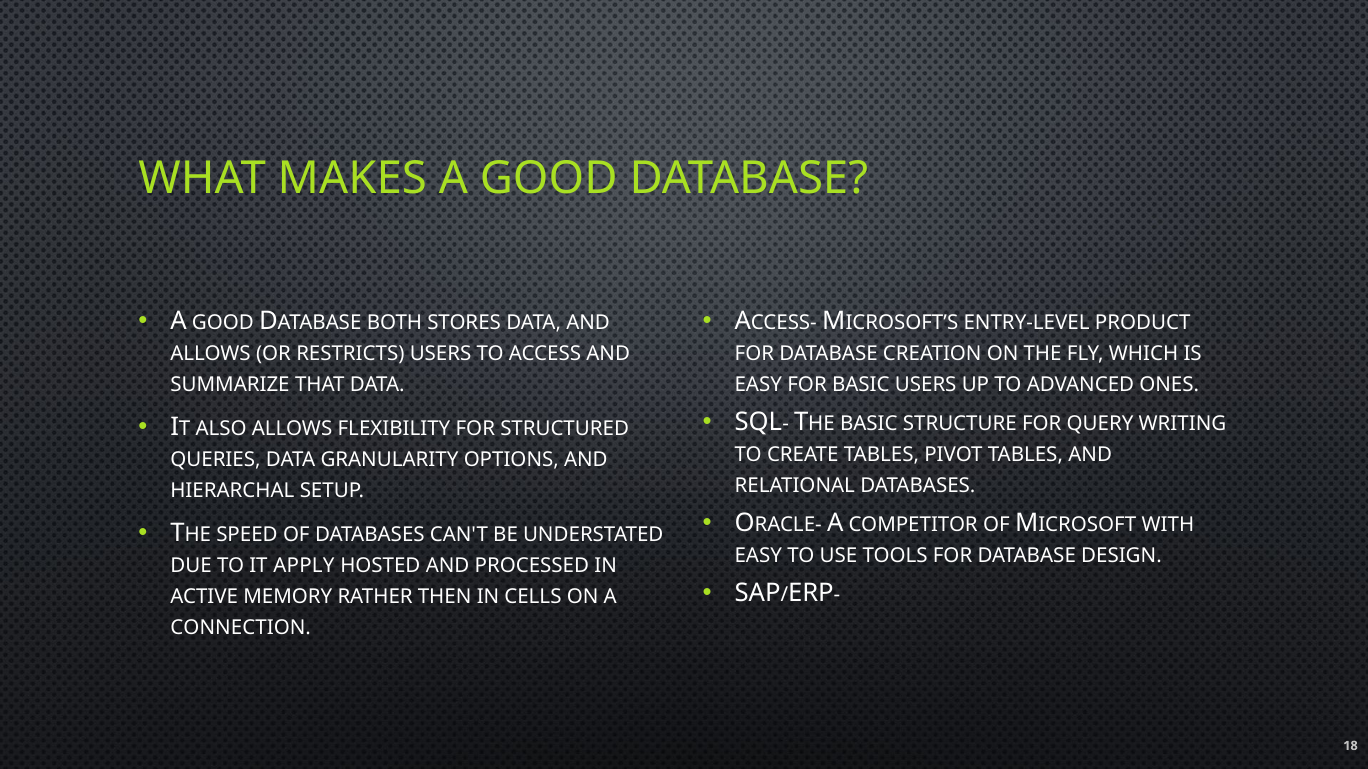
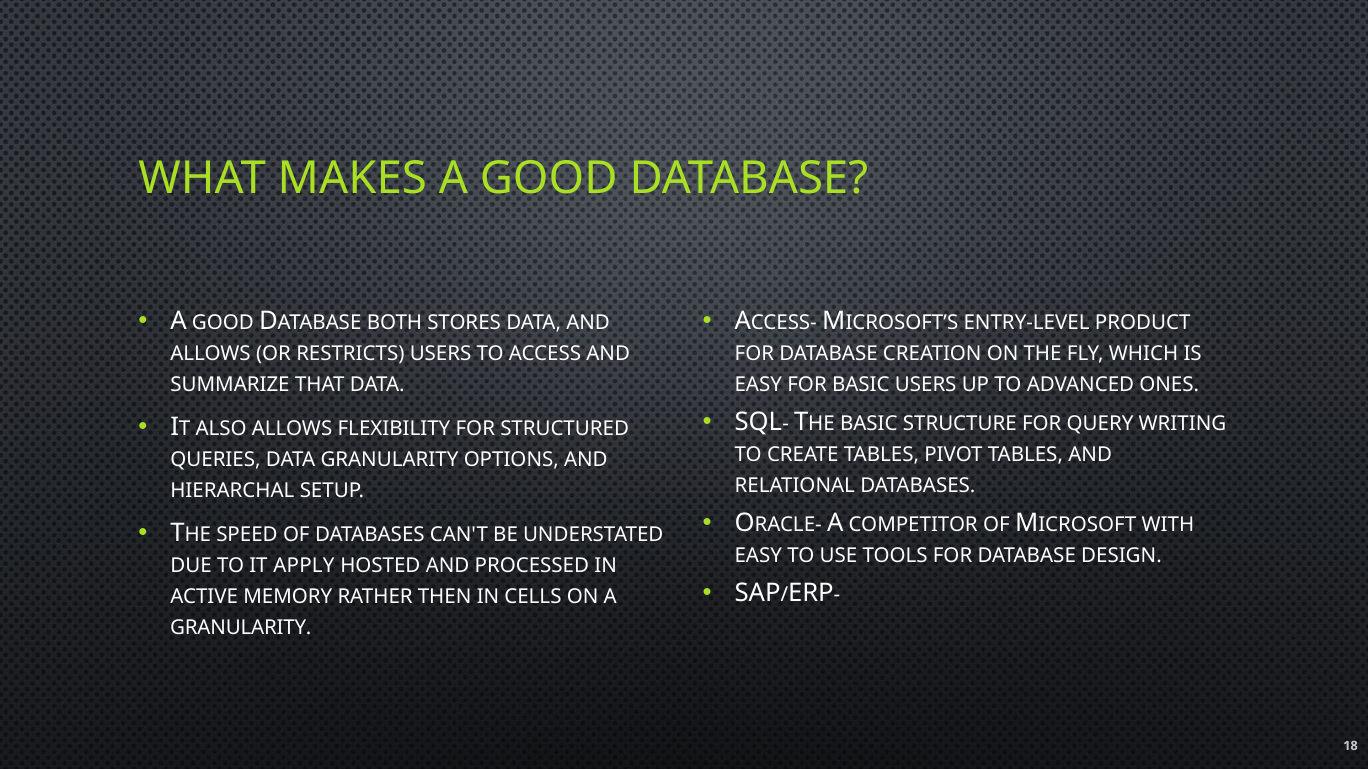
CONNECTION at (241, 628): CONNECTION -> GRANULARITY
